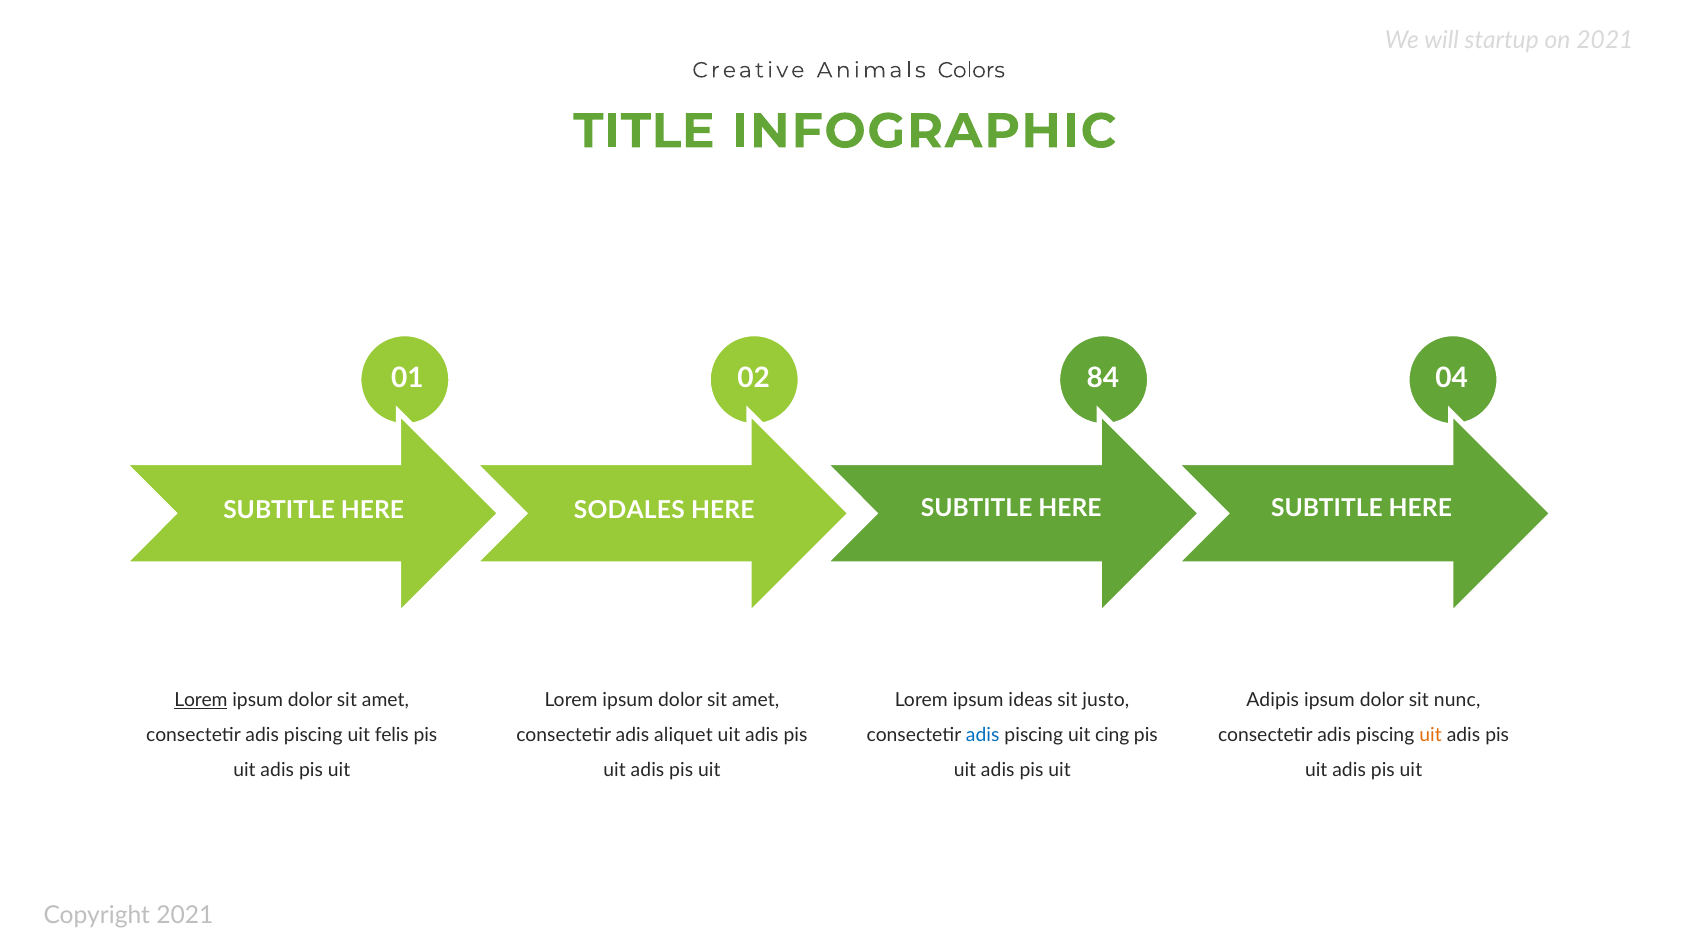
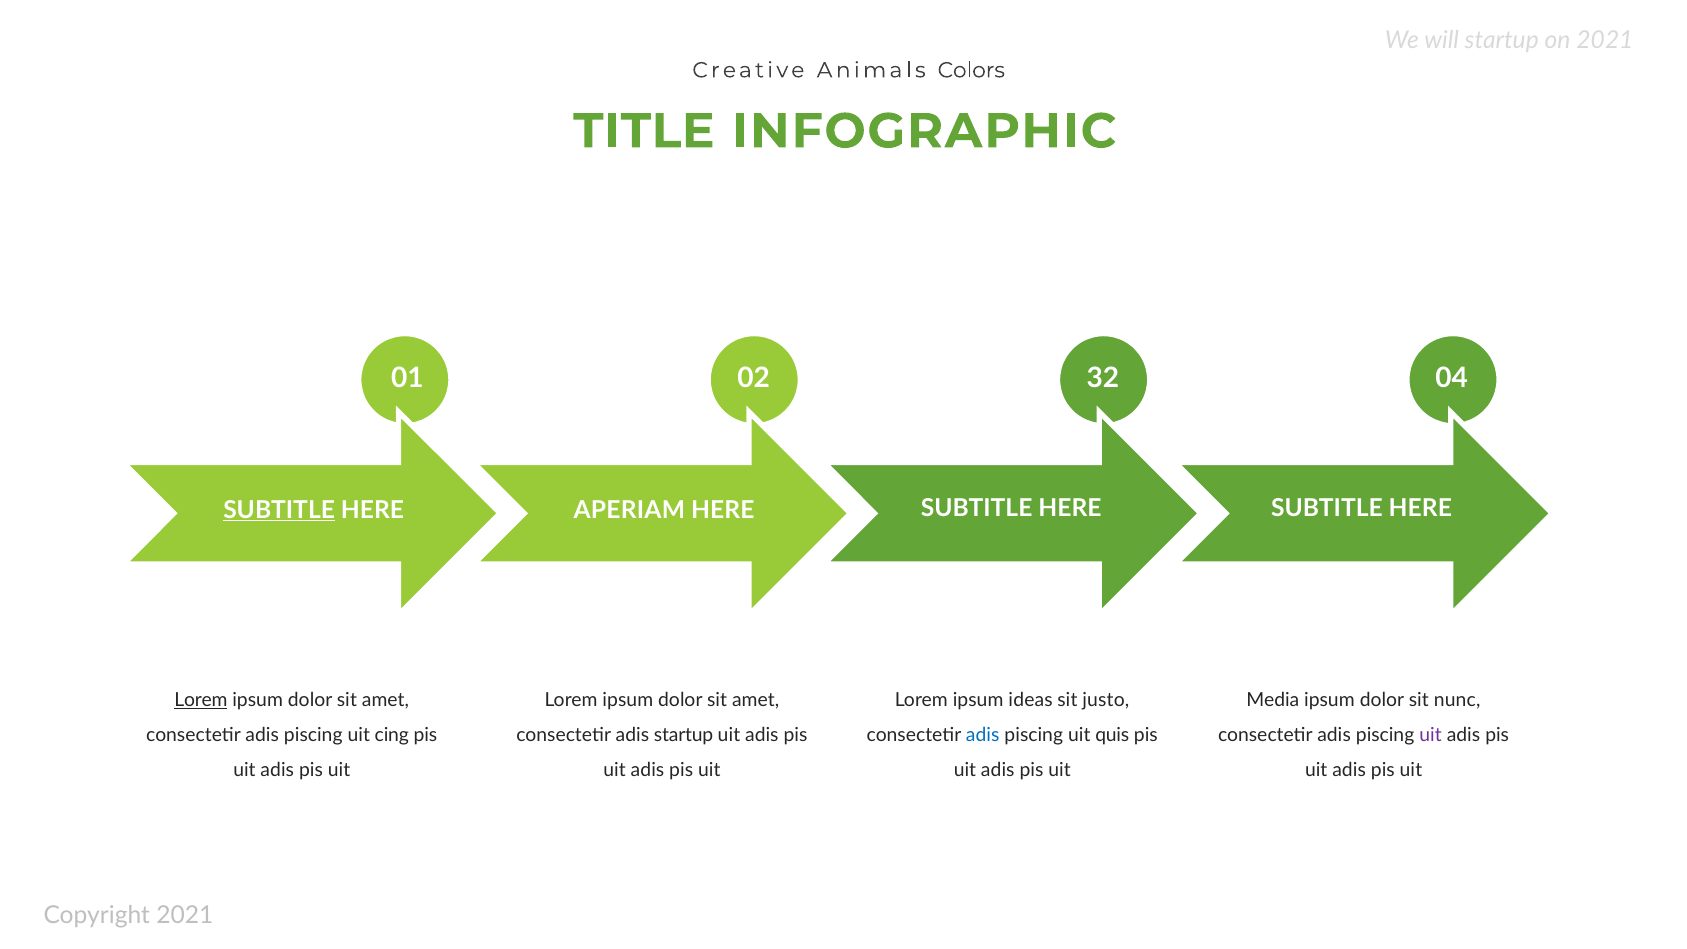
84: 84 -> 32
SUBTITLE at (279, 510) underline: none -> present
SODALES: SODALES -> APERIAM
Adipis: Adipis -> Media
felis: felis -> cing
adis aliquet: aliquet -> startup
cing: cing -> quis
uit at (1431, 735) colour: orange -> purple
